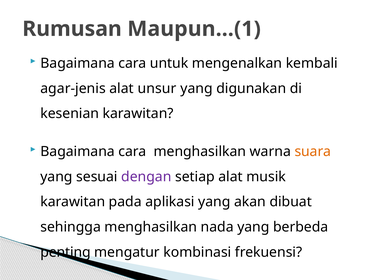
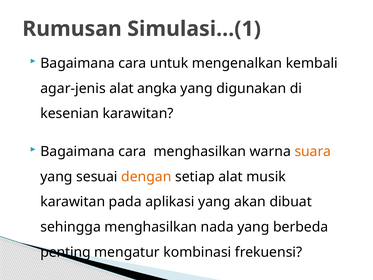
Maupun…(1: Maupun…(1 -> Simulasi…(1
unsur: unsur -> angka
dengan colour: purple -> orange
